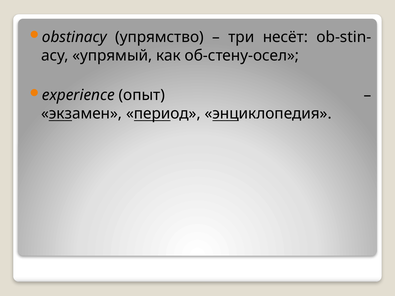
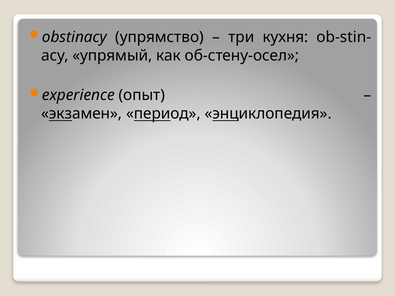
несёт: несёт -> кухня
